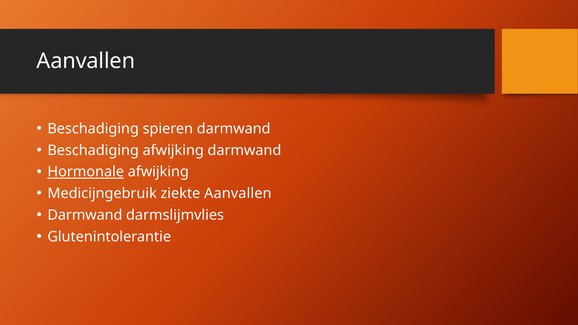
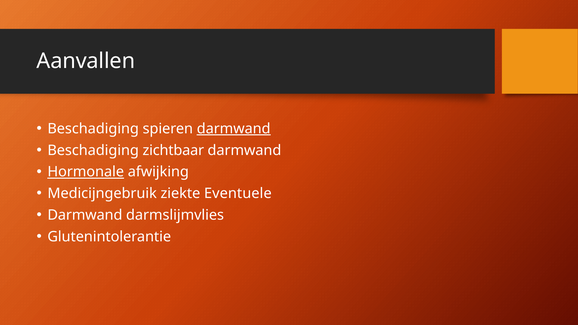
darmwand at (234, 129) underline: none -> present
Beschadiging afwijking: afwijking -> zichtbaar
ziekte Aanvallen: Aanvallen -> Eventuele
